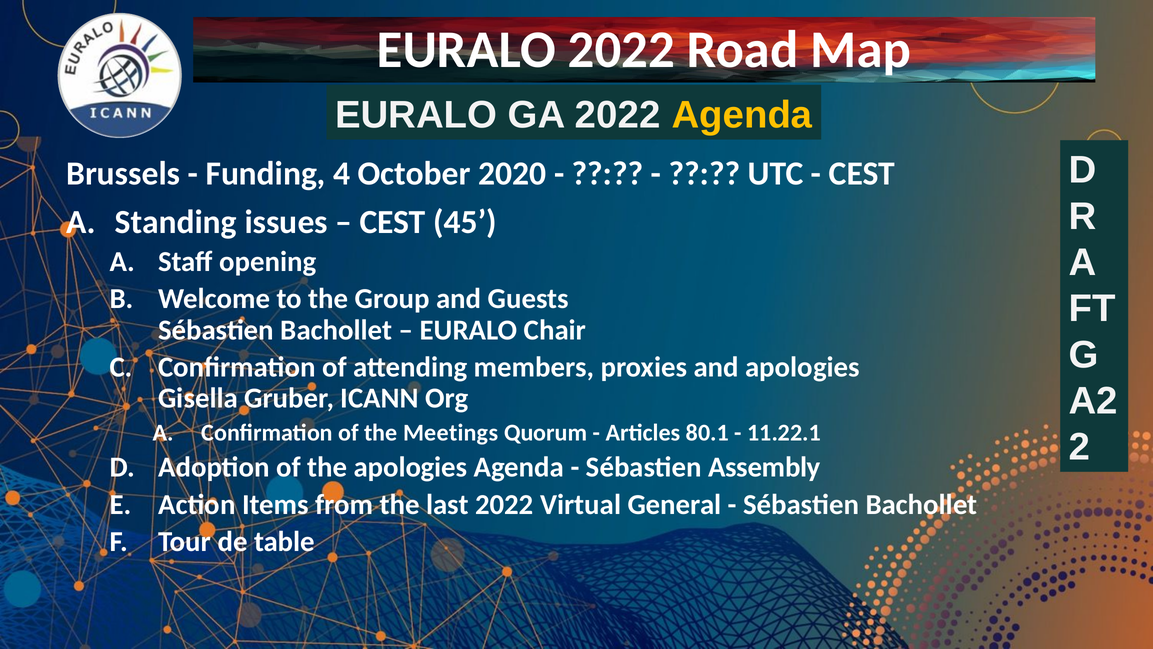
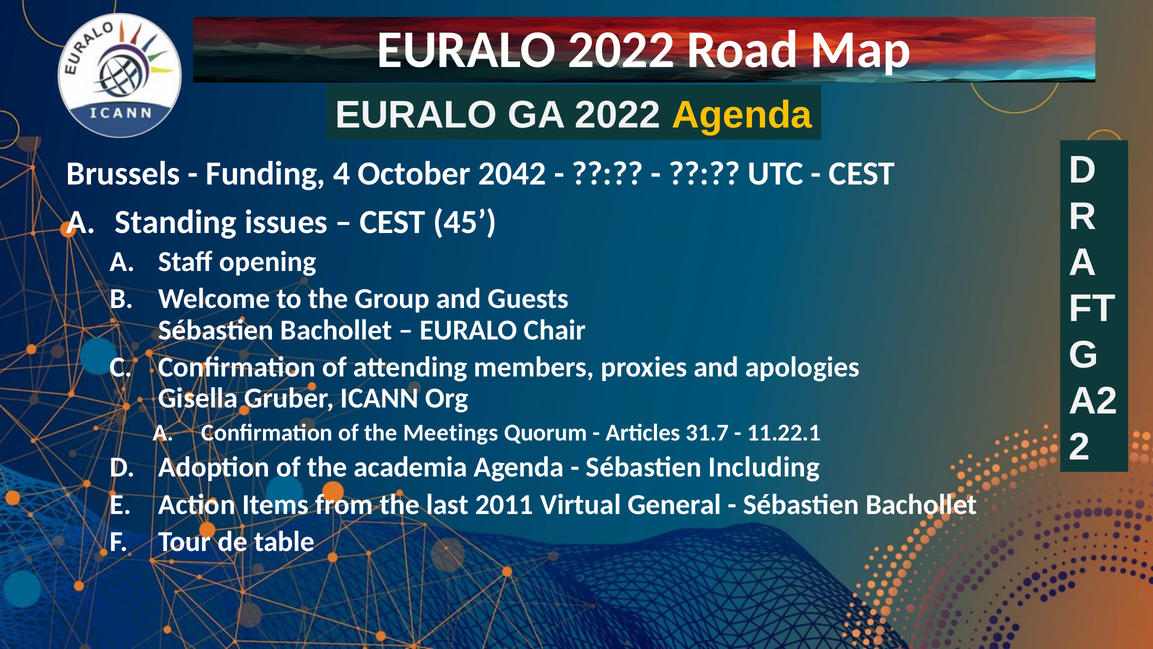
2020: 2020 -> 2042
80.1: 80.1 -> 31.7
the apologies: apologies -> academia
Assembly: Assembly -> Including
last 2022: 2022 -> 2011
